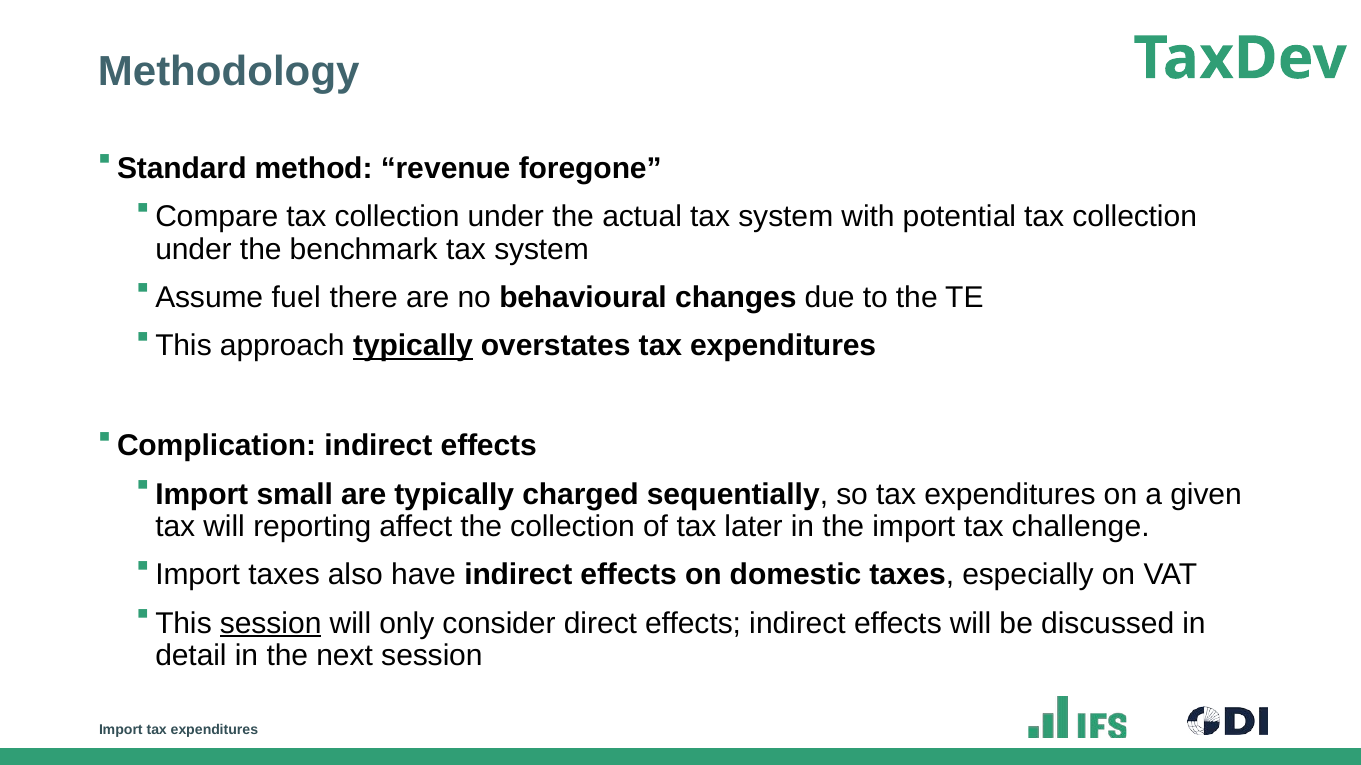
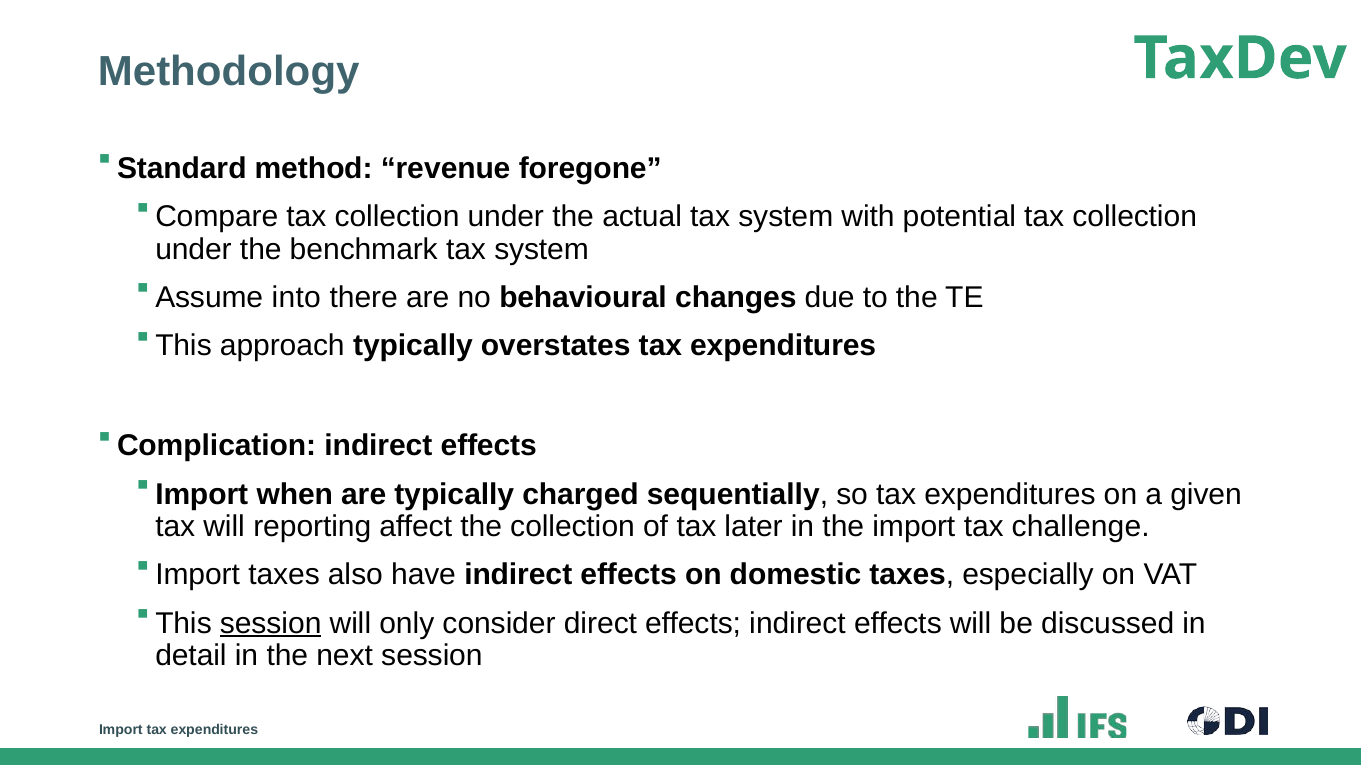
fuel: fuel -> into
typically at (413, 346) underline: present -> none
small: small -> when
